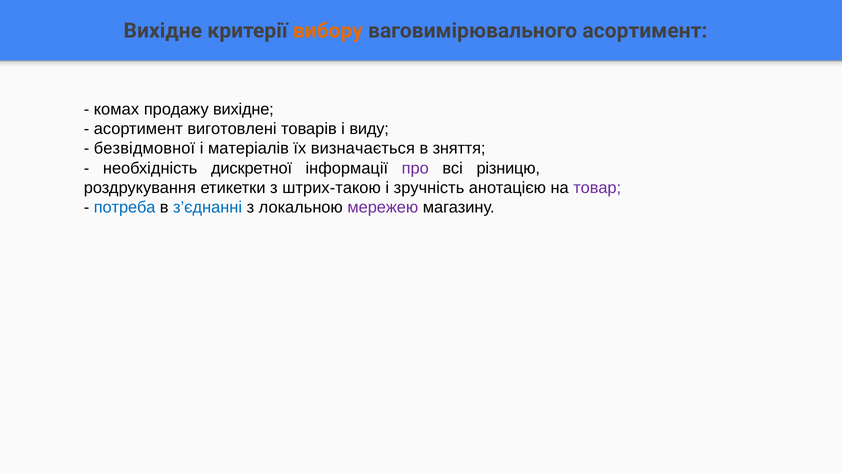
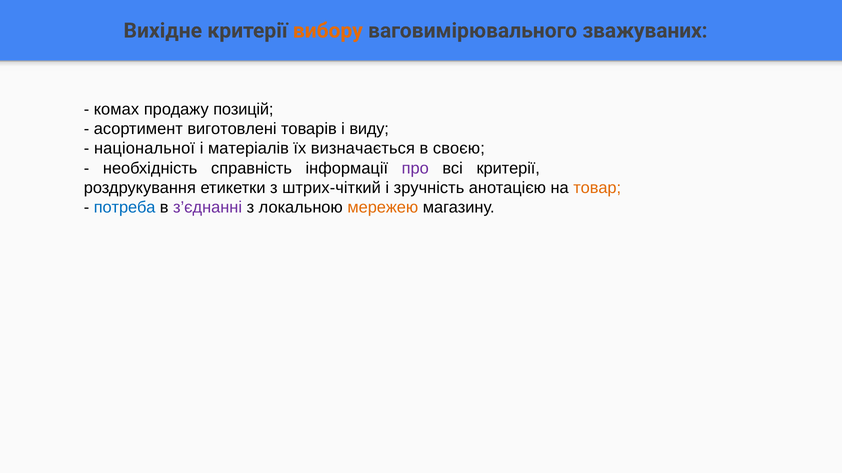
ваговимірювального асортимент: асортимент -> зважуваних
продажу вихідне: вихідне -> позицій
безвідмовної: безвідмовної -> національної
зняття: зняття -> своєю
дискретної: дискретної -> справність
всі різницю: різницю -> критерії
штрих-такою: штрих-такою -> штрих-чіткий
товар colour: purple -> orange
з’єднанні colour: blue -> purple
мережею colour: purple -> orange
